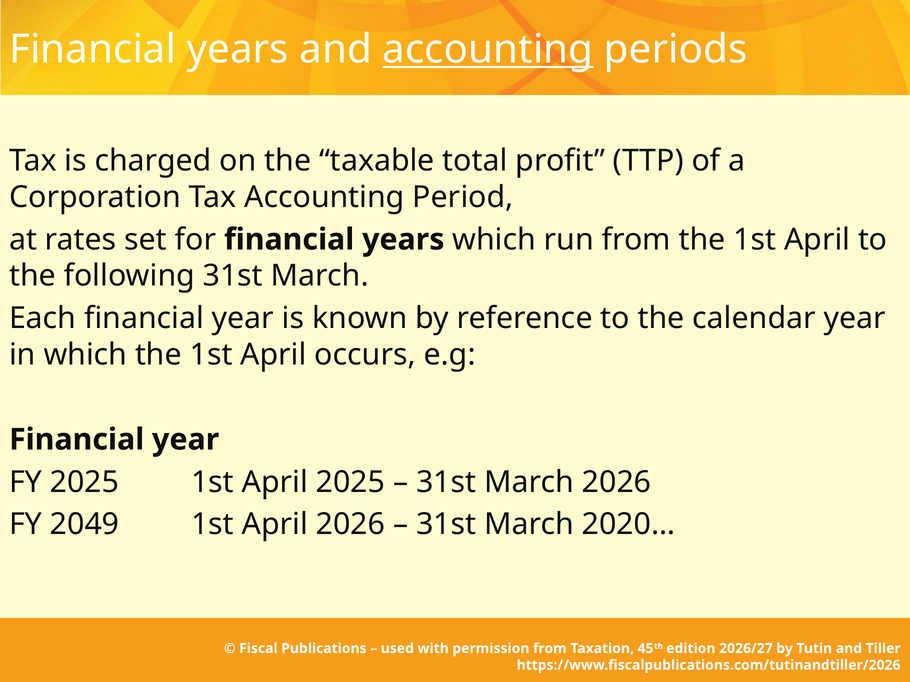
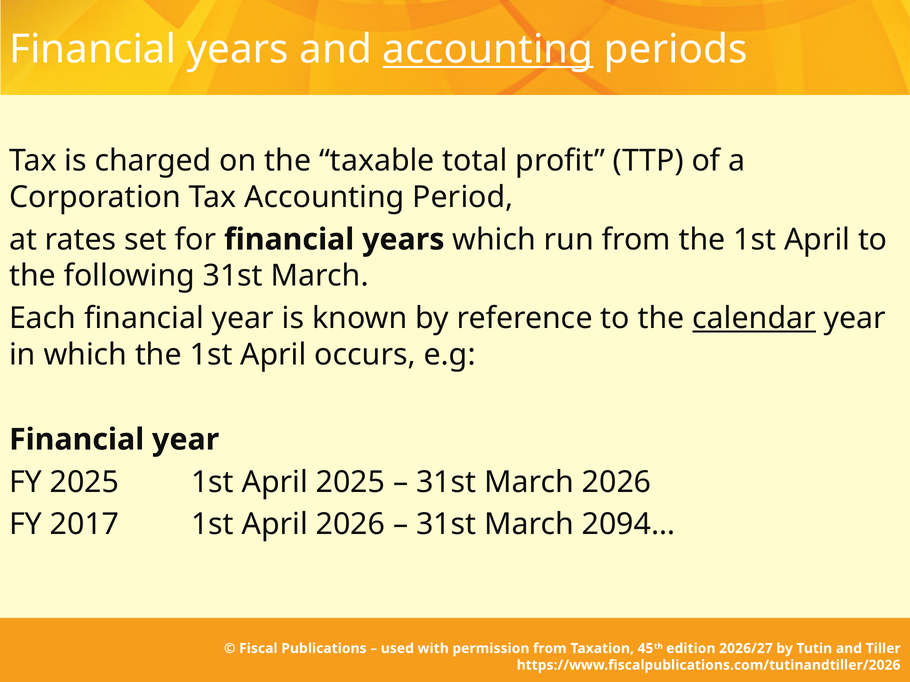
calendar underline: none -> present
2049: 2049 -> 2017
2020…: 2020… -> 2094…
